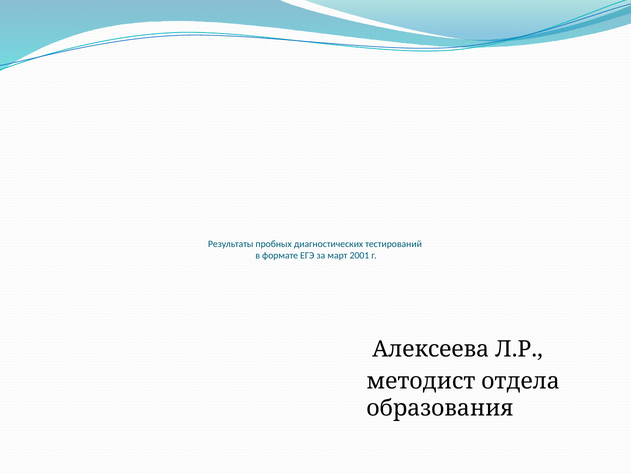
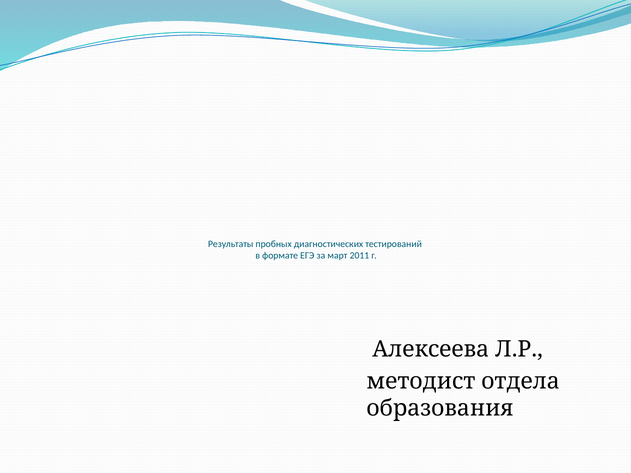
2001: 2001 -> 2011
